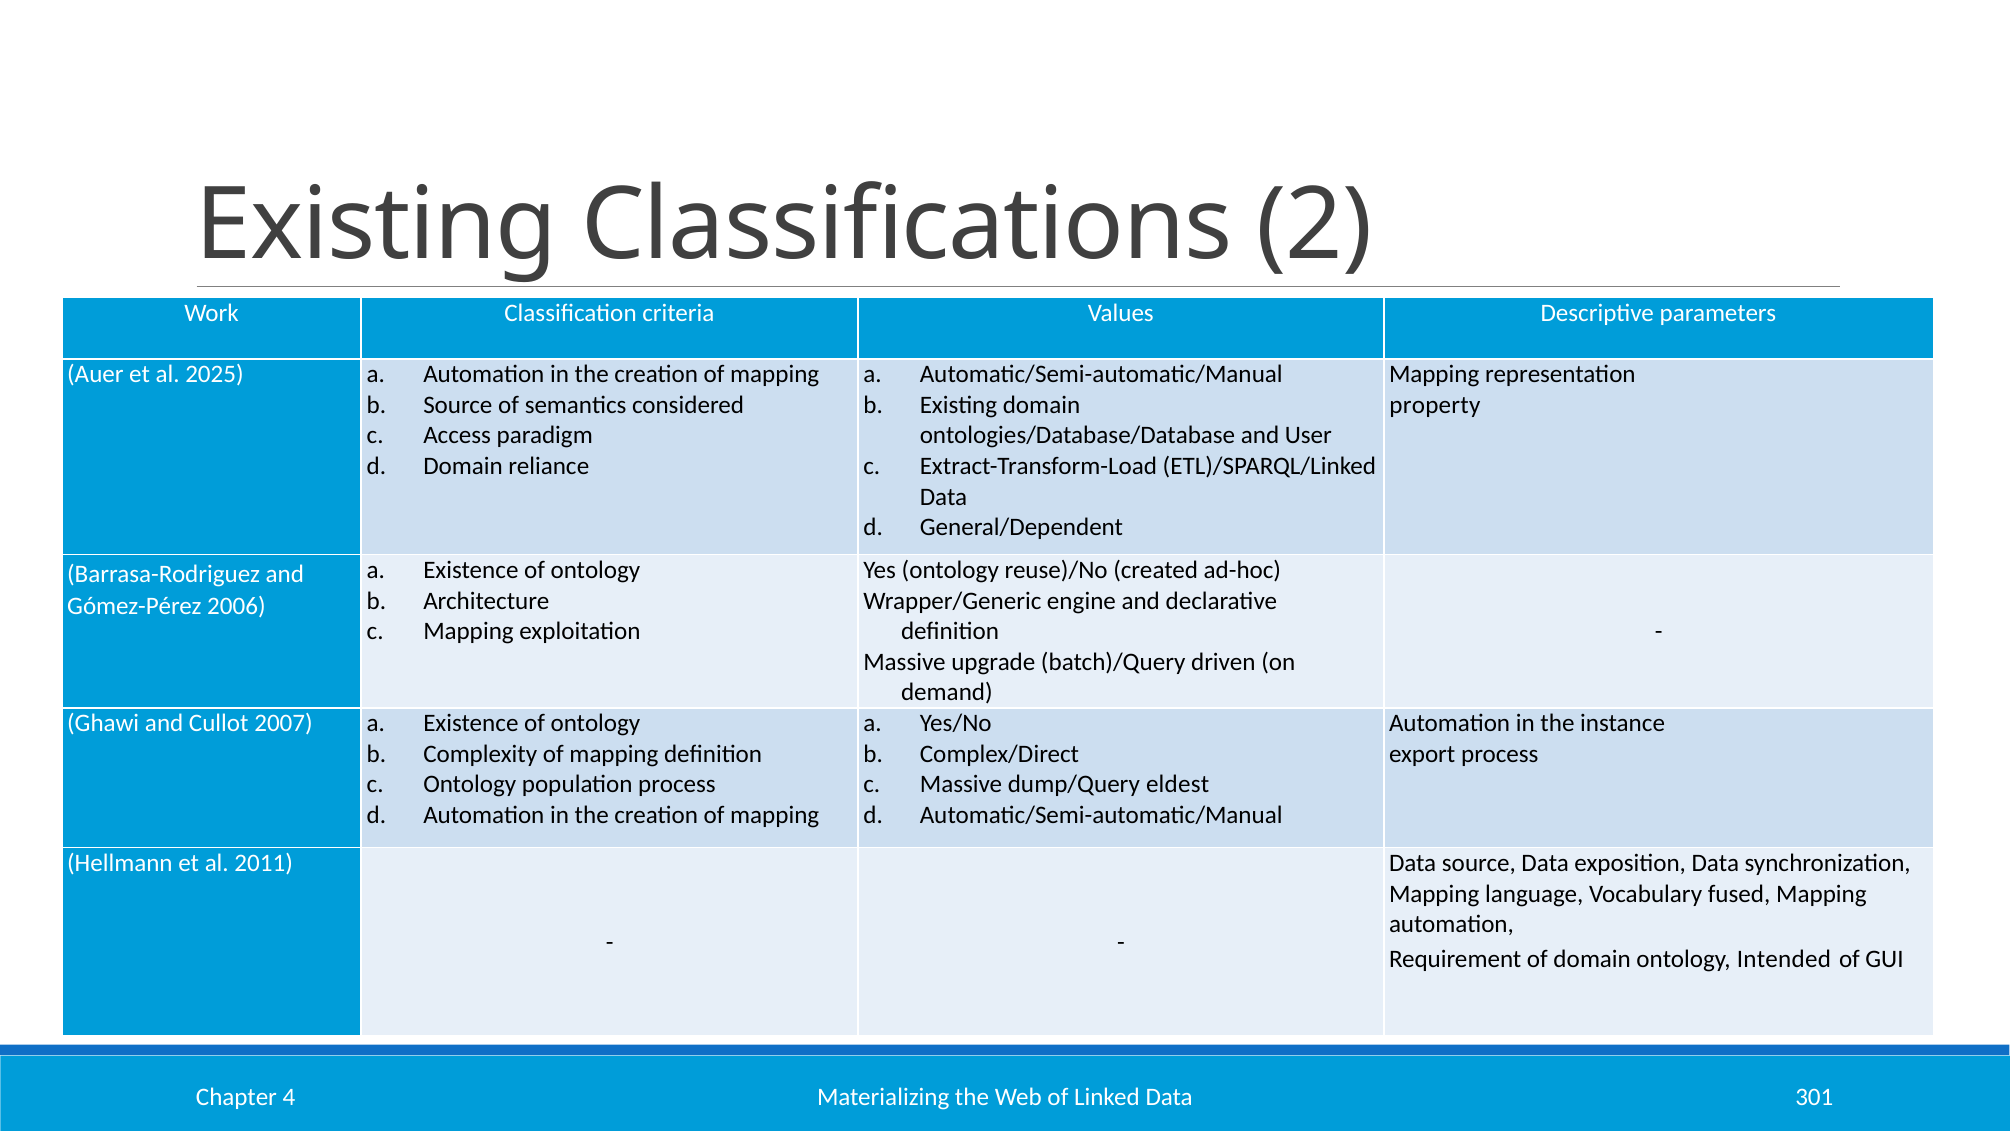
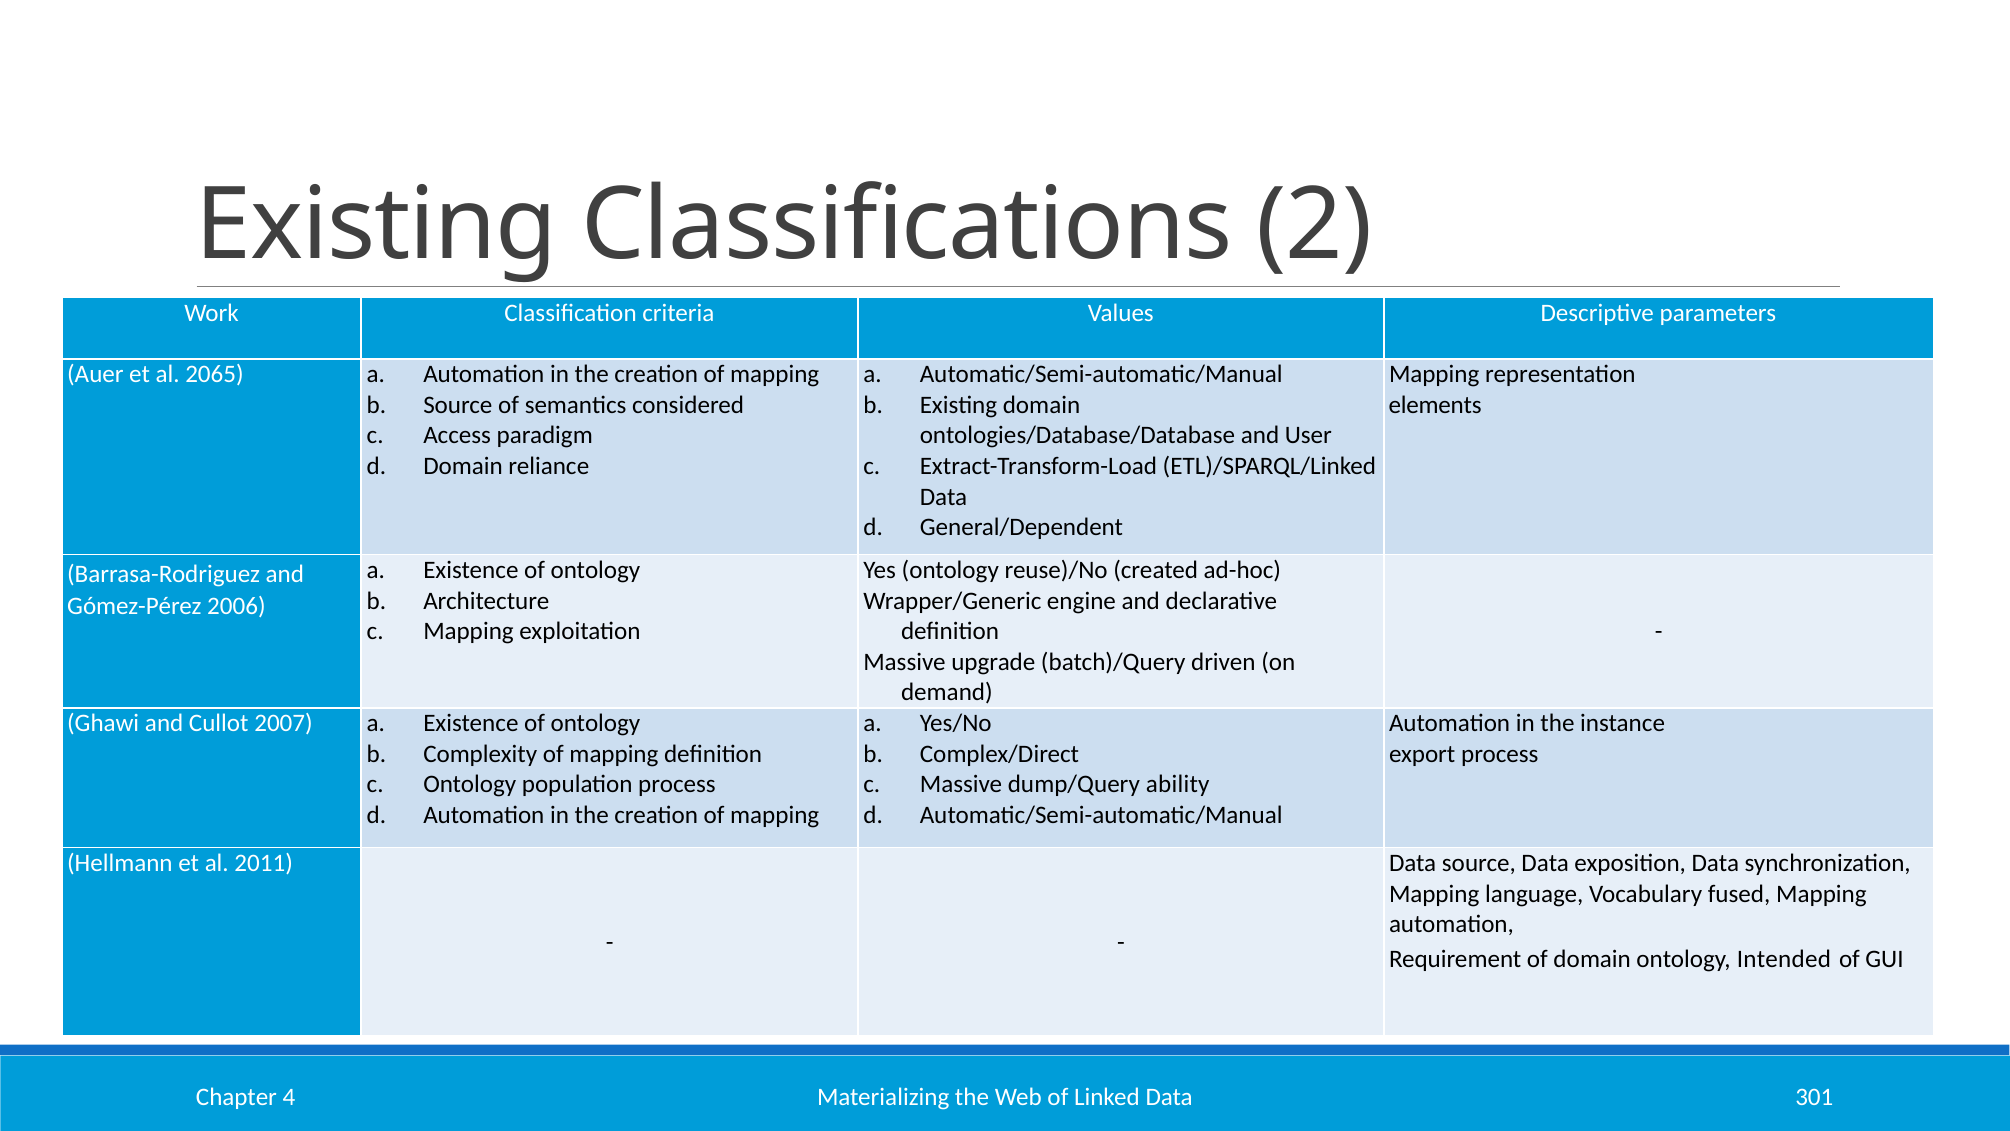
2025: 2025 -> 2065
property: property -> elements
eldest: eldest -> ability
